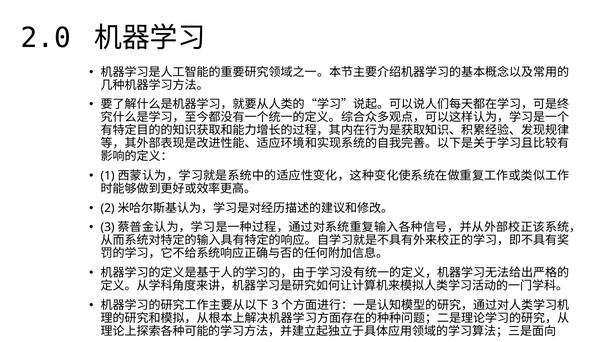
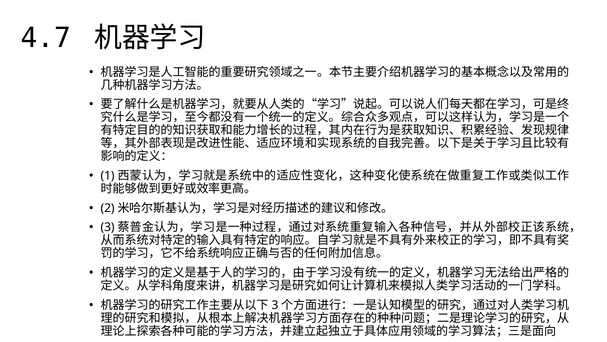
2.0: 2.0 -> 4.7
